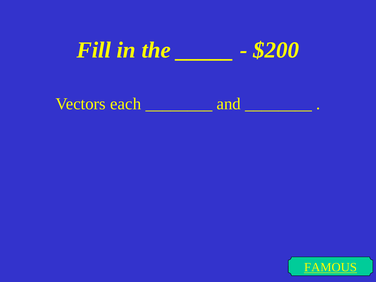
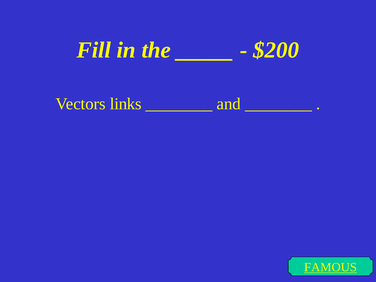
each: each -> links
